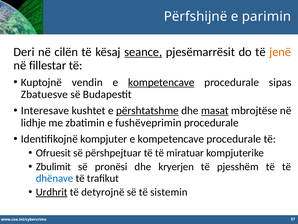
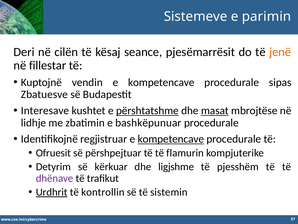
Përfshijnë: Përfshijnë -> Sistemeve
seance underline: present -> none
kompetencave at (161, 82) underline: present -> none
fushëveprimin: fushëveprimin -> bashkëpunuar
kompjuter: kompjuter -> regjistruar
kompetencave at (171, 139) underline: none -> present
miratuar: miratuar -> flamurin
Zbulimit: Zbulimit -> Detyrim
pronësi: pronësi -> kërkuar
kryerjen: kryerjen -> ligjshme
dhënave colour: blue -> purple
detyrojnë: detyrojnë -> kontrollin
